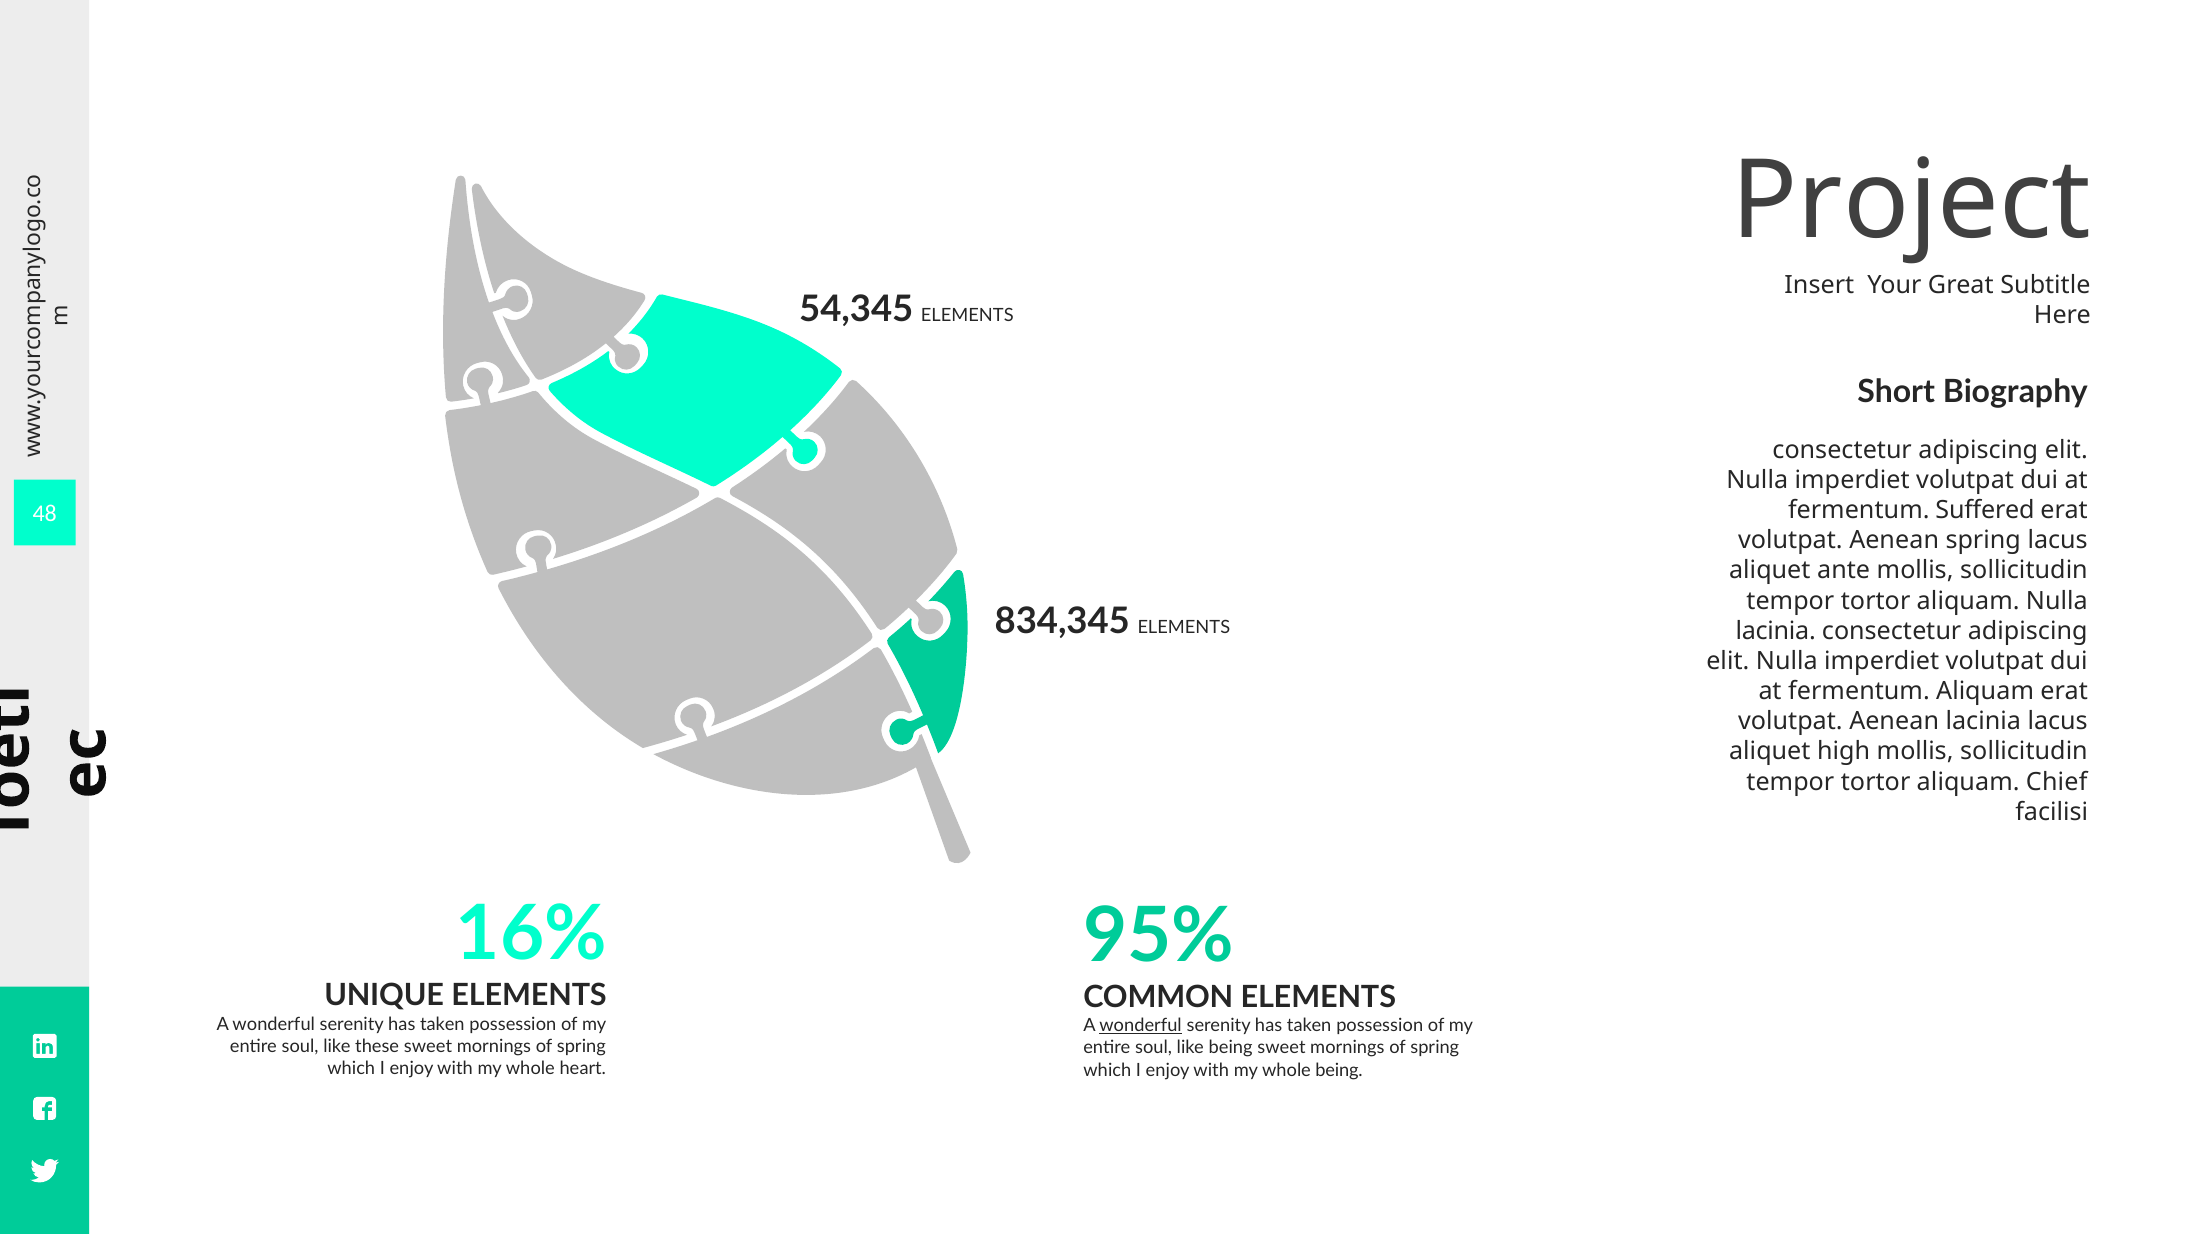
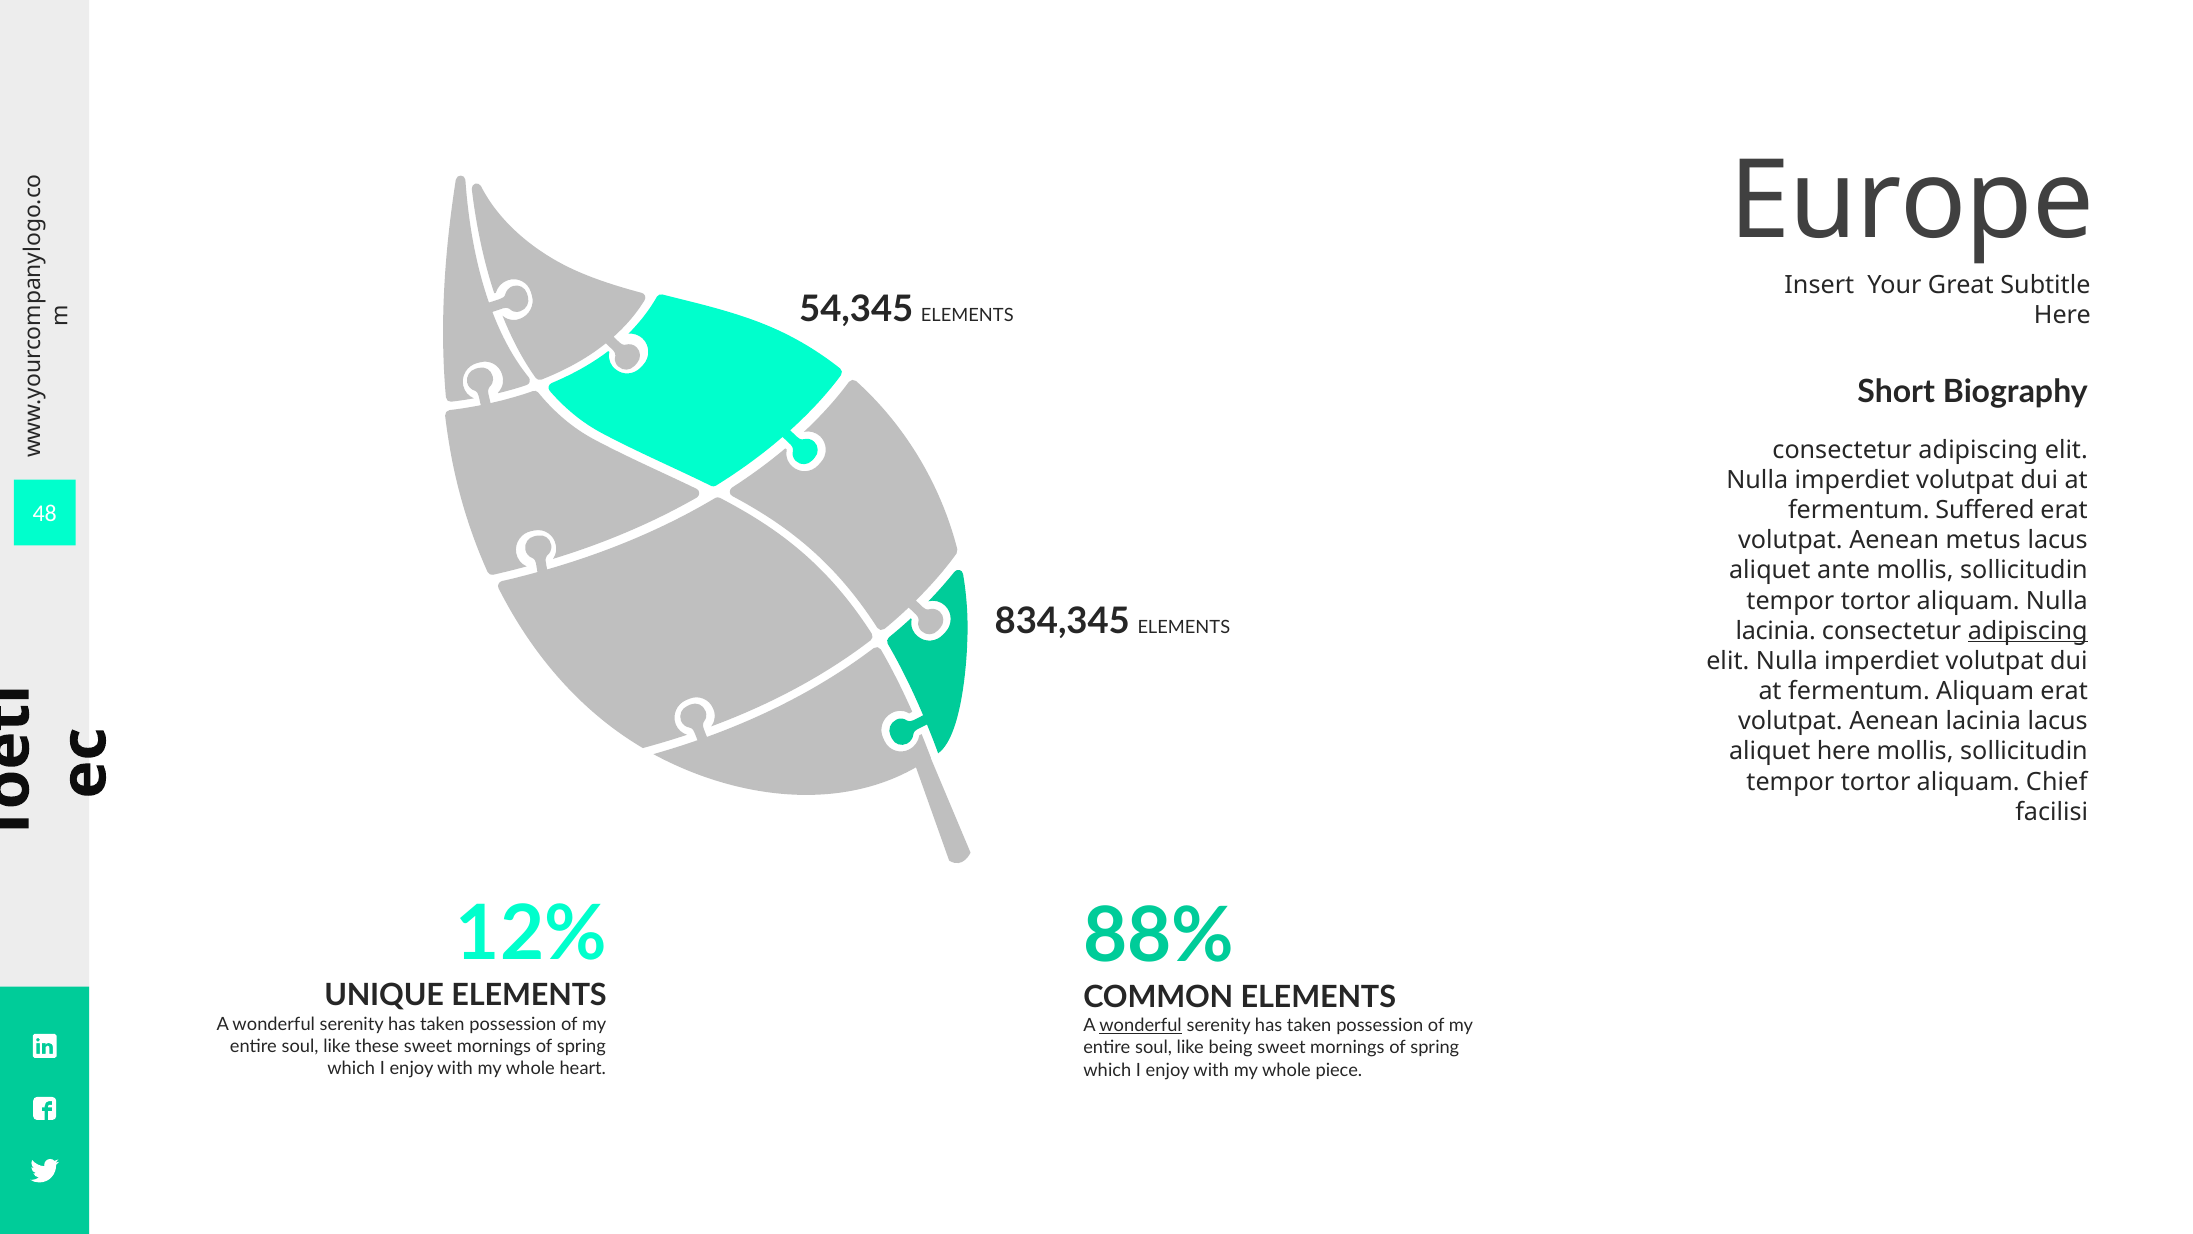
Project: Project -> Europe
Aenean spring: spring -> metus
adipiscing at (2028, 631) underline: none -> present
aliquet high: high -> here
16%: 16% -> 12%
95%: 95% -> 88%
whole being: being -> piece
